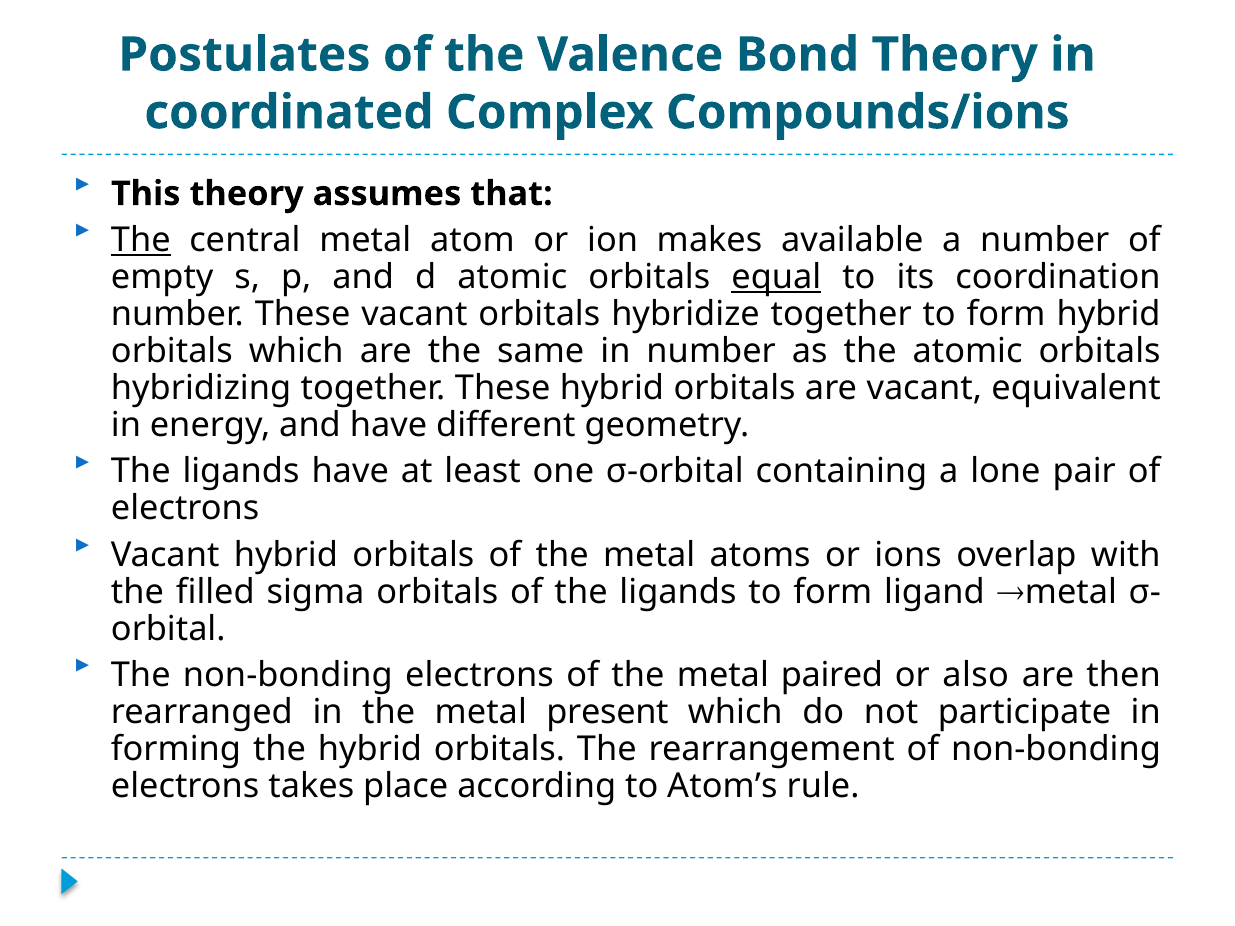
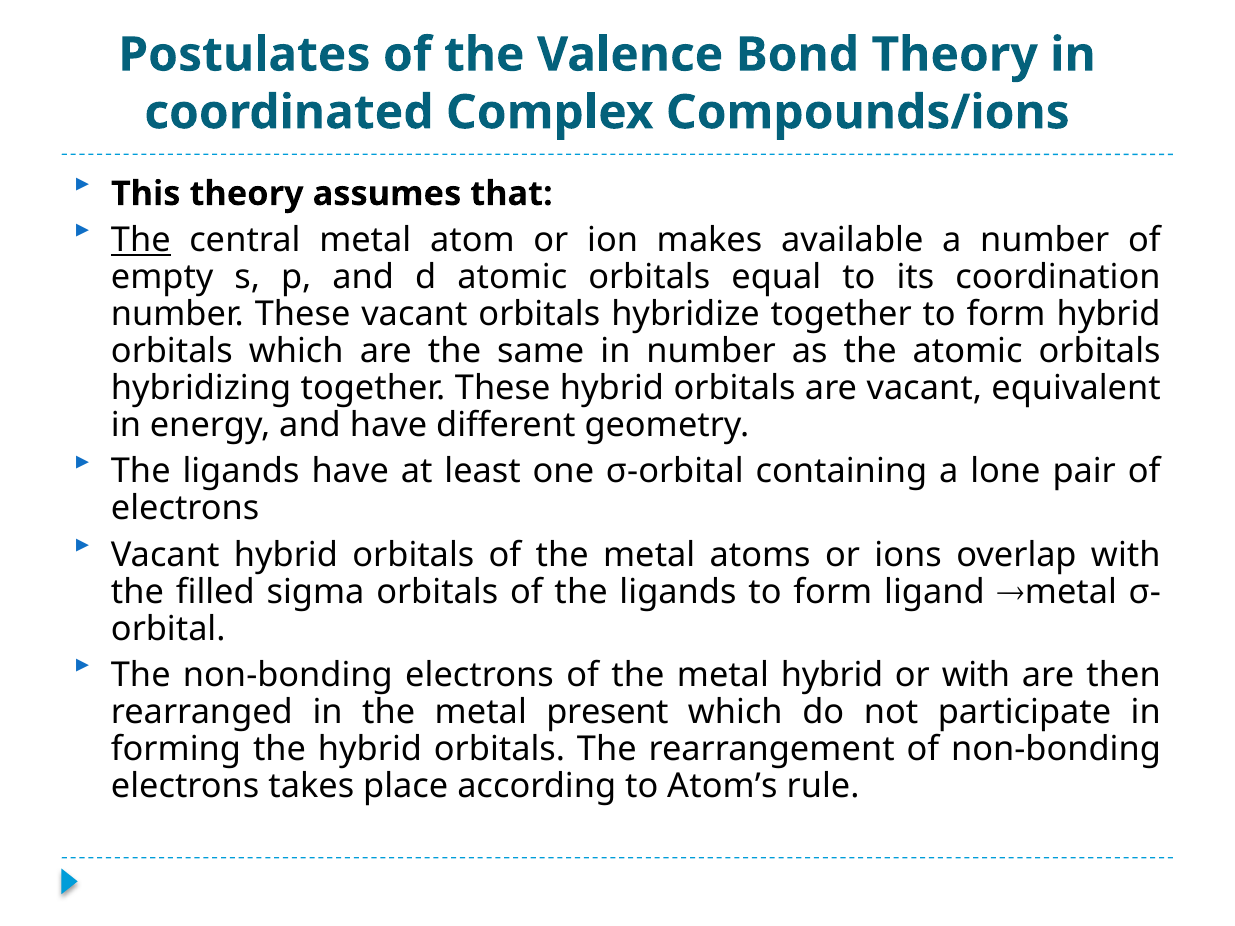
equal underline: present -> none
metal paired: paired -> hybrid
or also: also -> with
